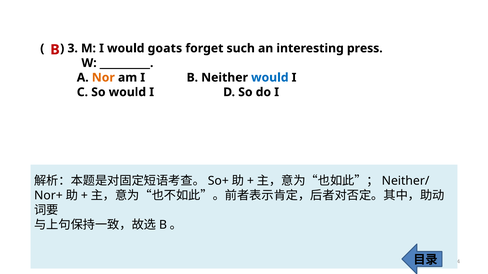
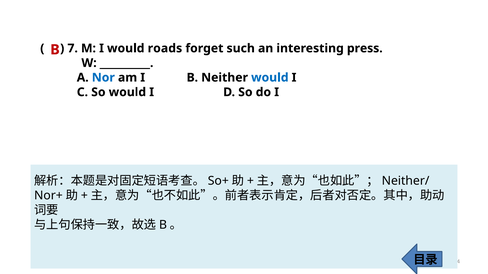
3: 3 -> 7
goats: goats -> roads
Nor colour: orange -> blue
